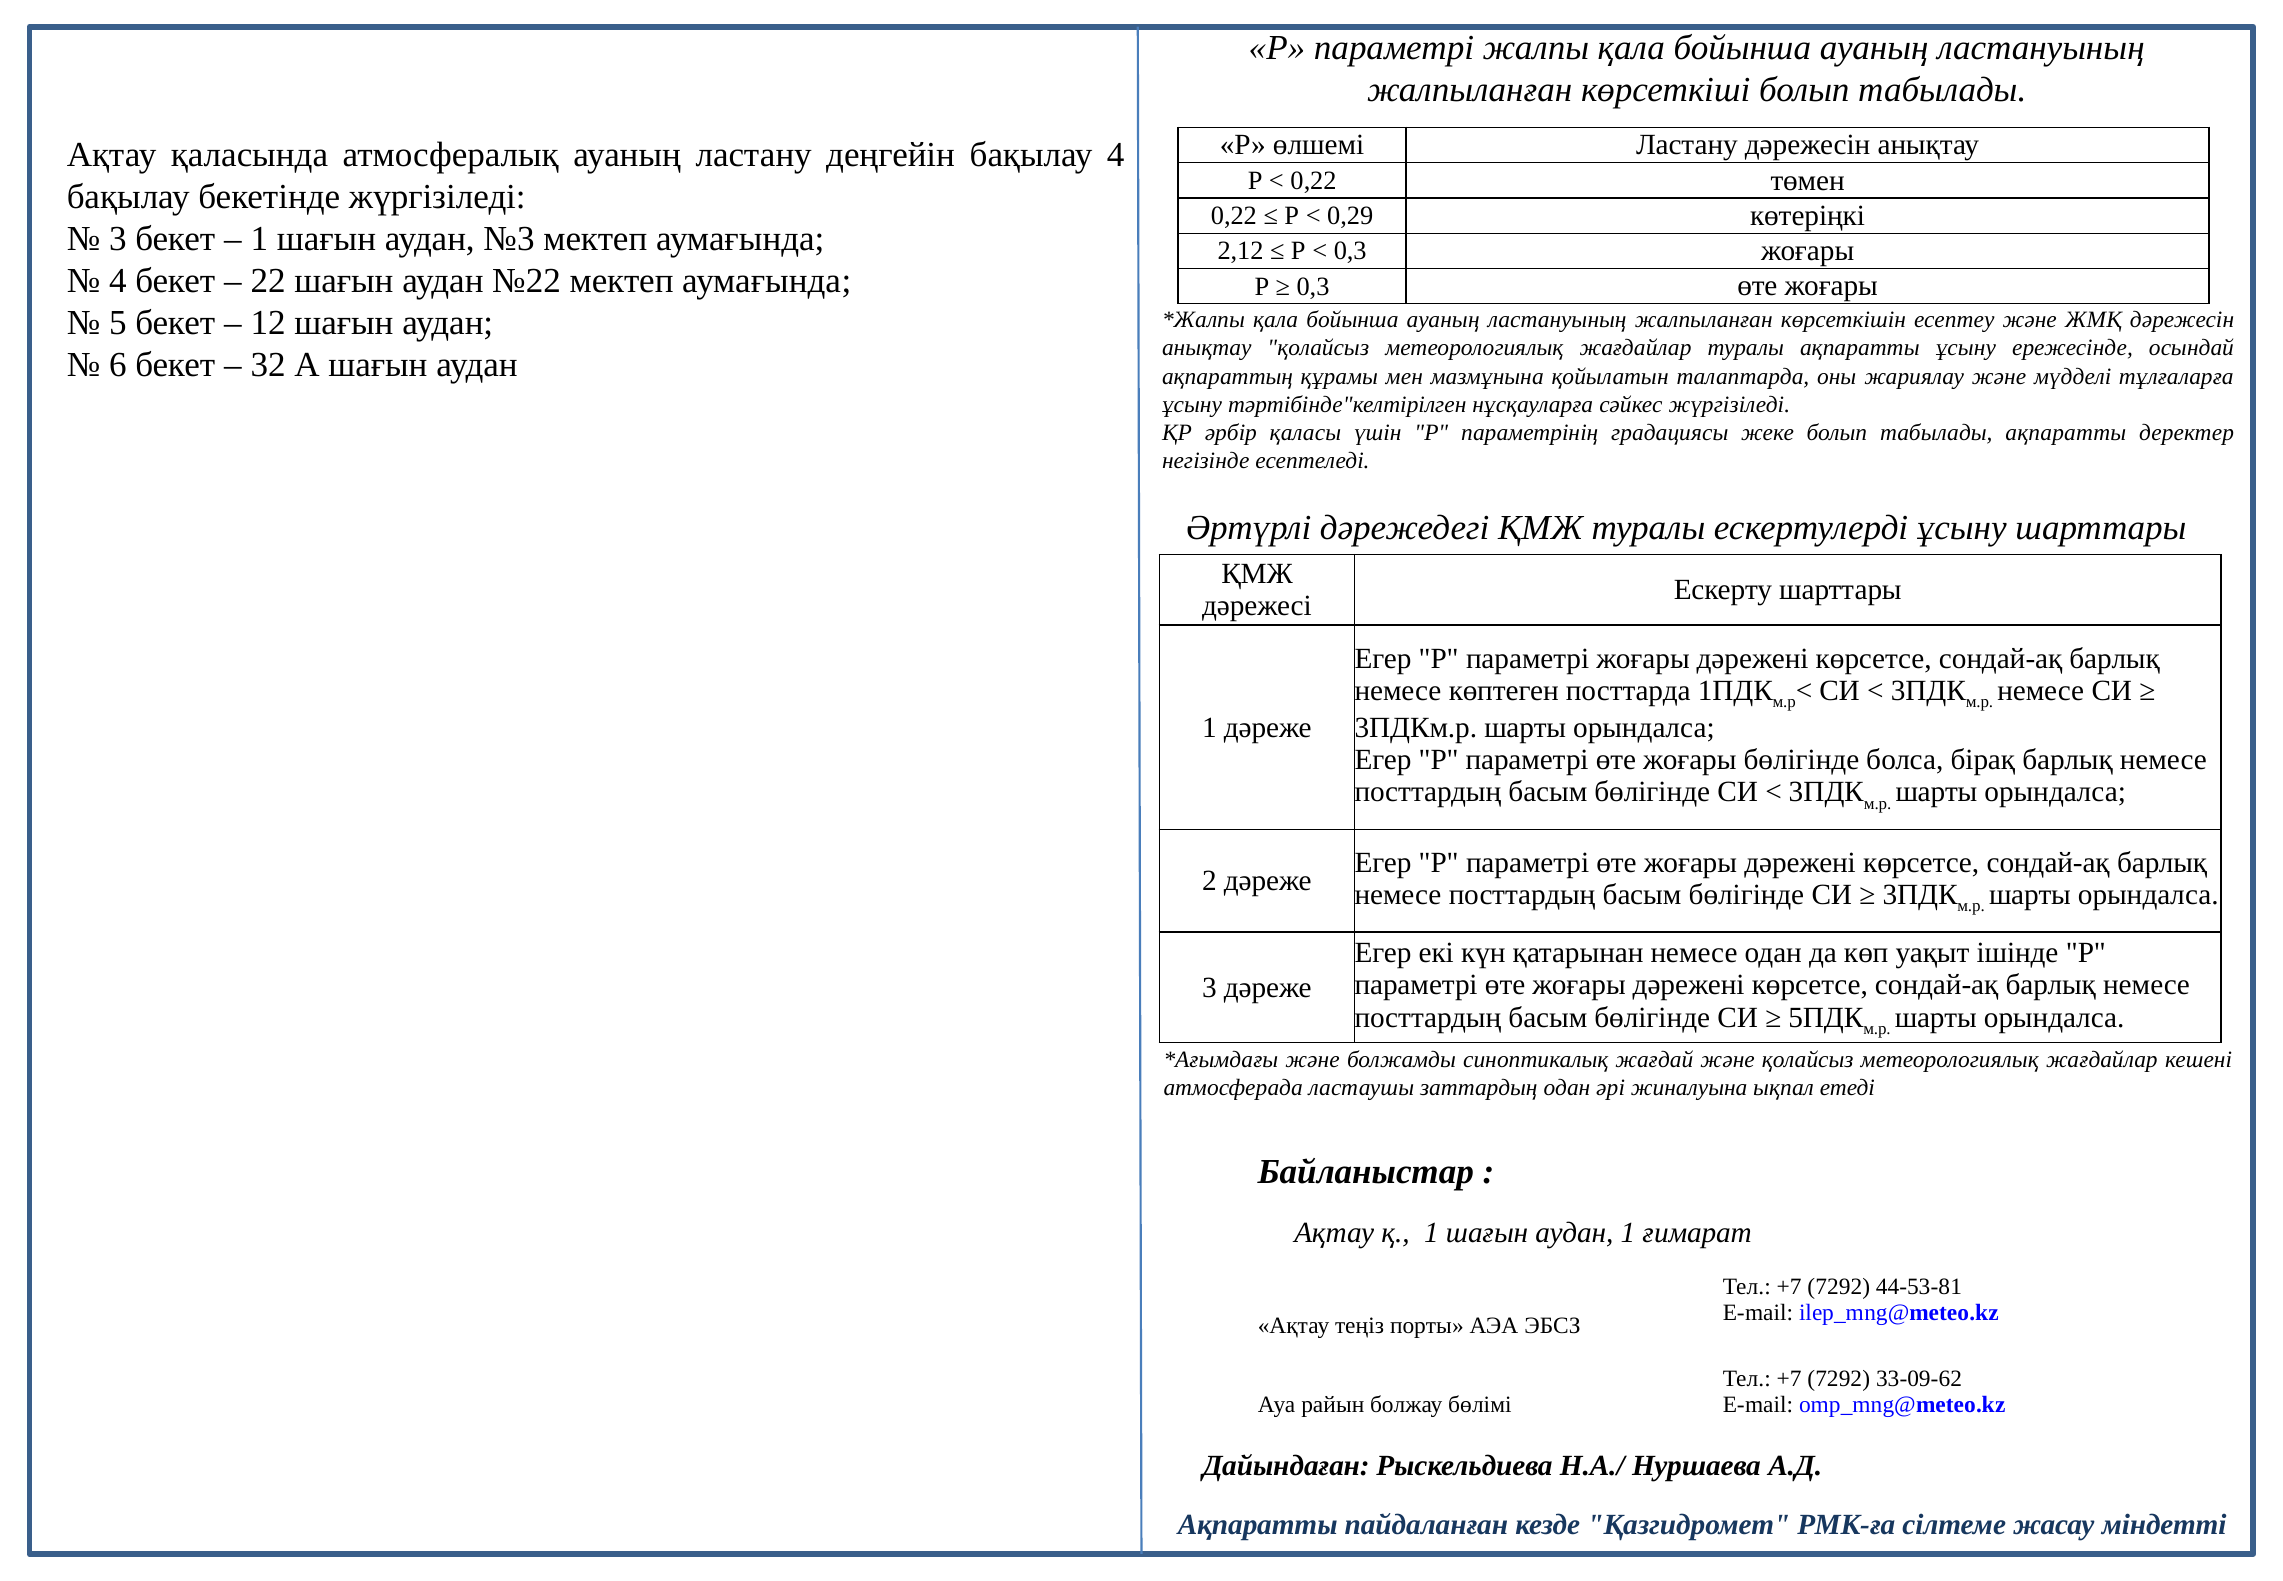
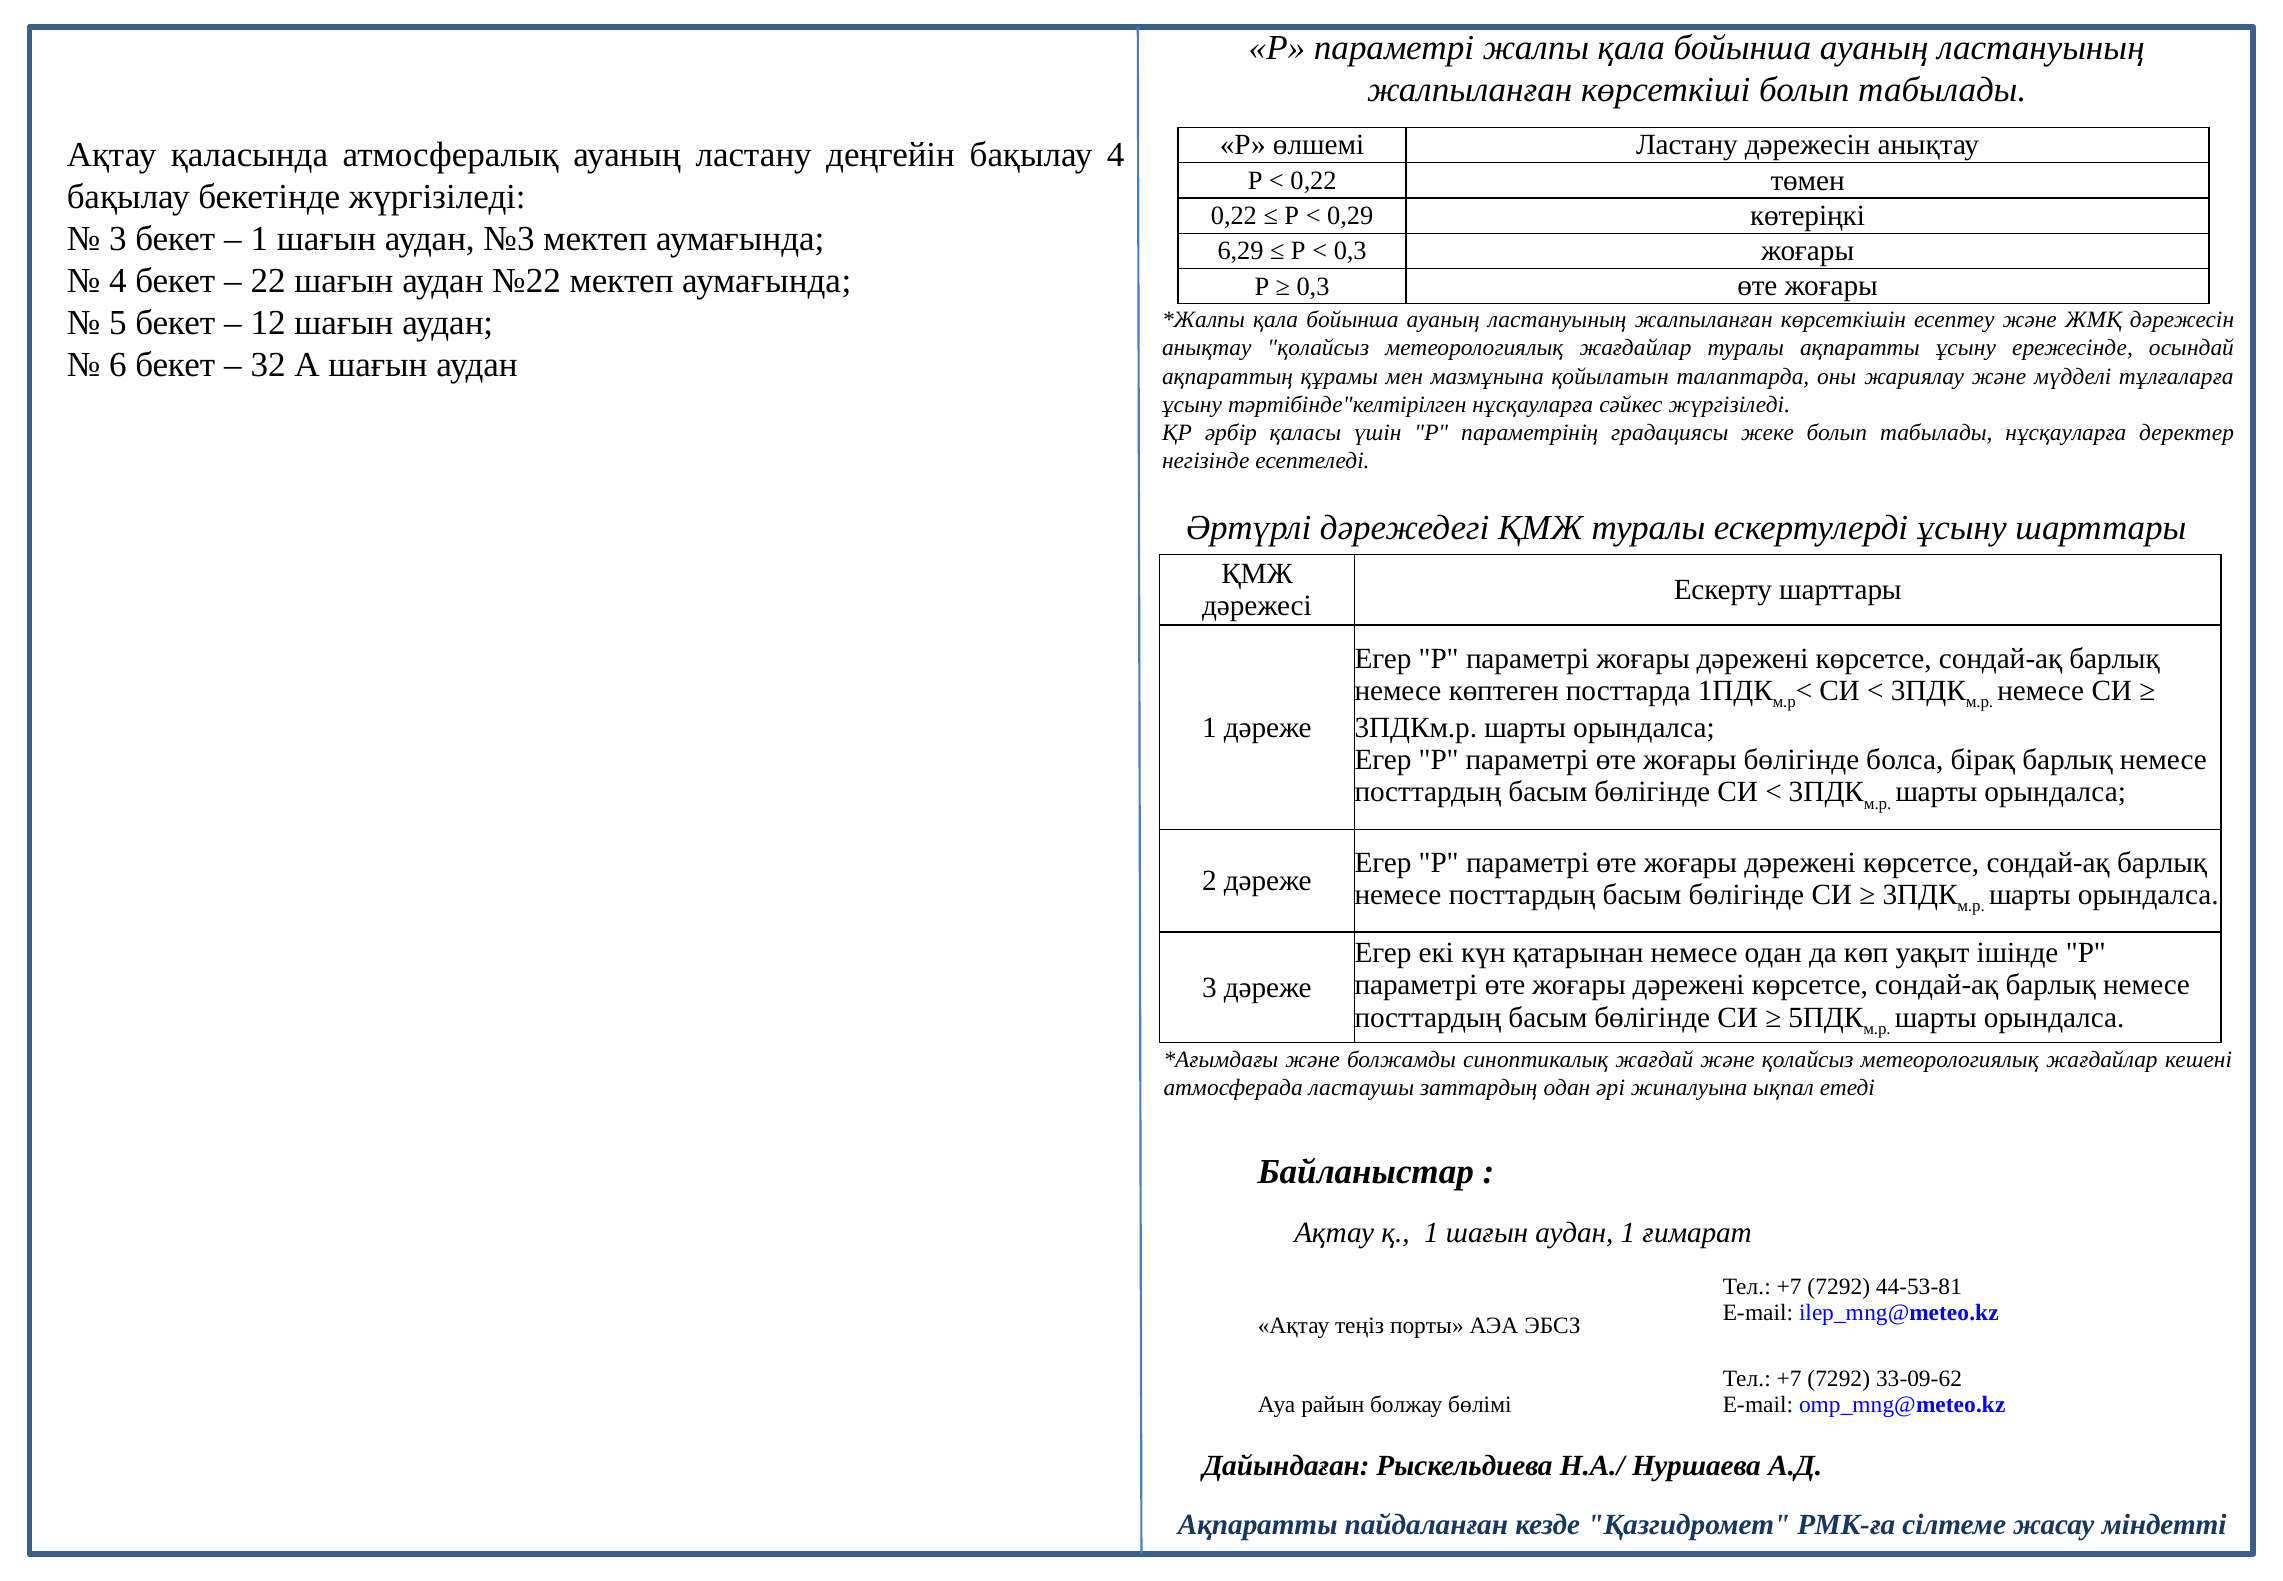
2,12: 2,12 -> 6,29
табылады ақпаратты: ақпаратты -> нұсқауларға
